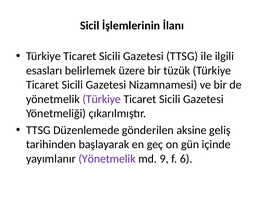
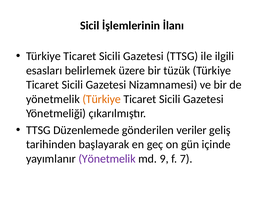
Türkiye at (102, 99) colour: purple -> orange
aksine: aksine -> veriler
6: 6 -> 7
